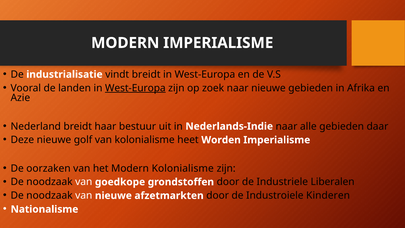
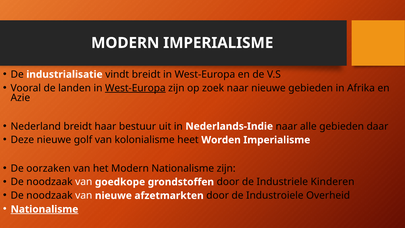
Modern Kolonialisme: Kolonialisme -> Nationalisme
Liberalen: Liberalen -> Kinderen
Kinderen: Kinderen -> Overheid
Nationalisme at (44, 209) underline: none -> present
